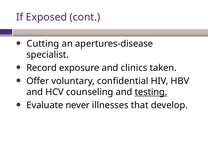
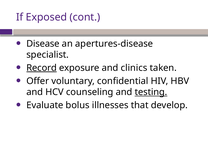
Cutting: Cutting -> Disease
Record underline: none -> present
never: never -> bolus
